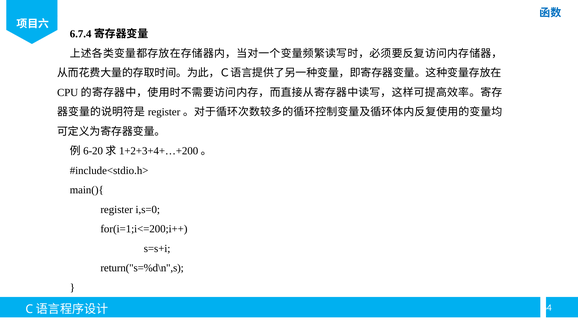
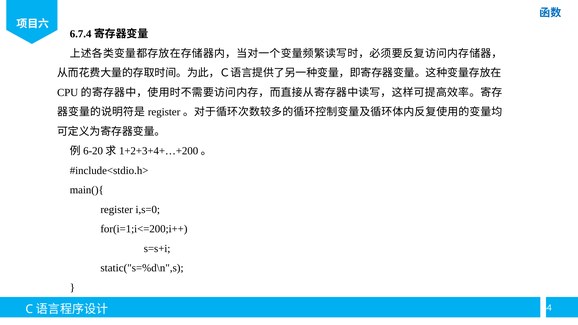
return("s=%d\n",s: return("s=%d\n",s -> static("s=%d\n",s
